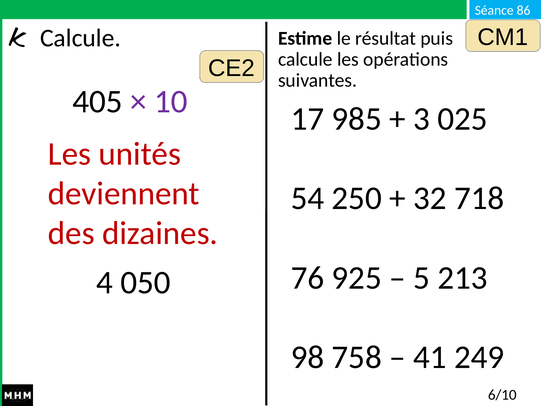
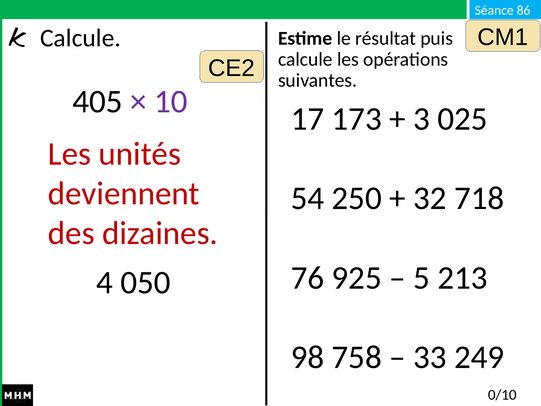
985: 985 -> 173
41: 41 -> 33
6/10: 6/10 -> 0/10
